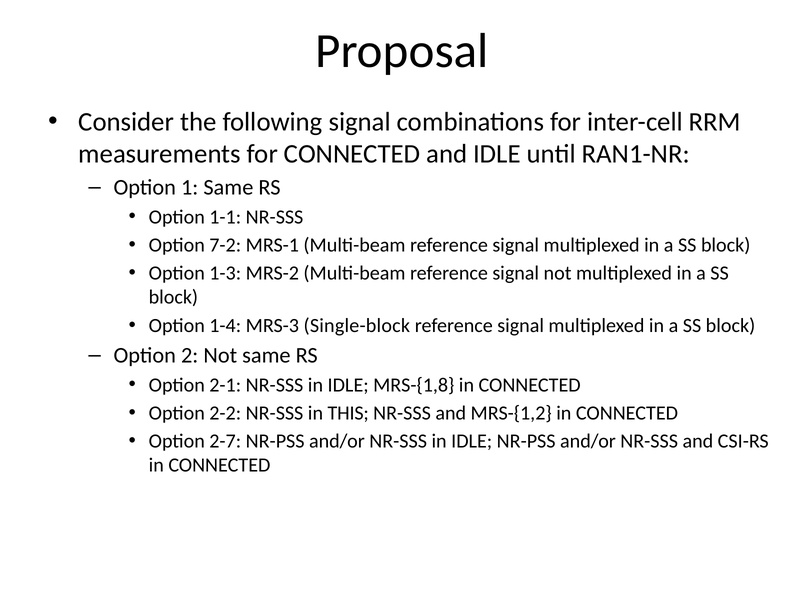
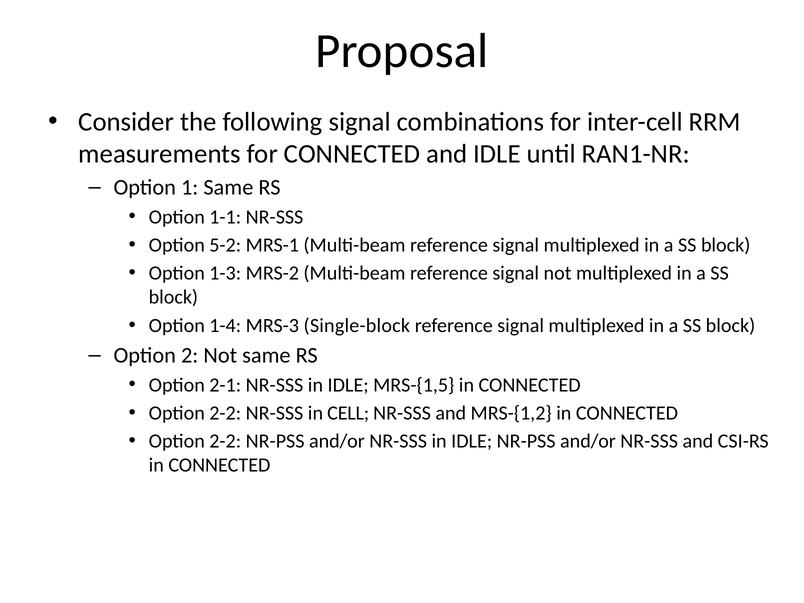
7-2: 7-2 -> 5-2
MRS-{1,8: MRS-{1,8 -> MRS-{1,5
THIS: THIS -> CELL
2-7 at (225, 441): 2-7 -> 2-2
